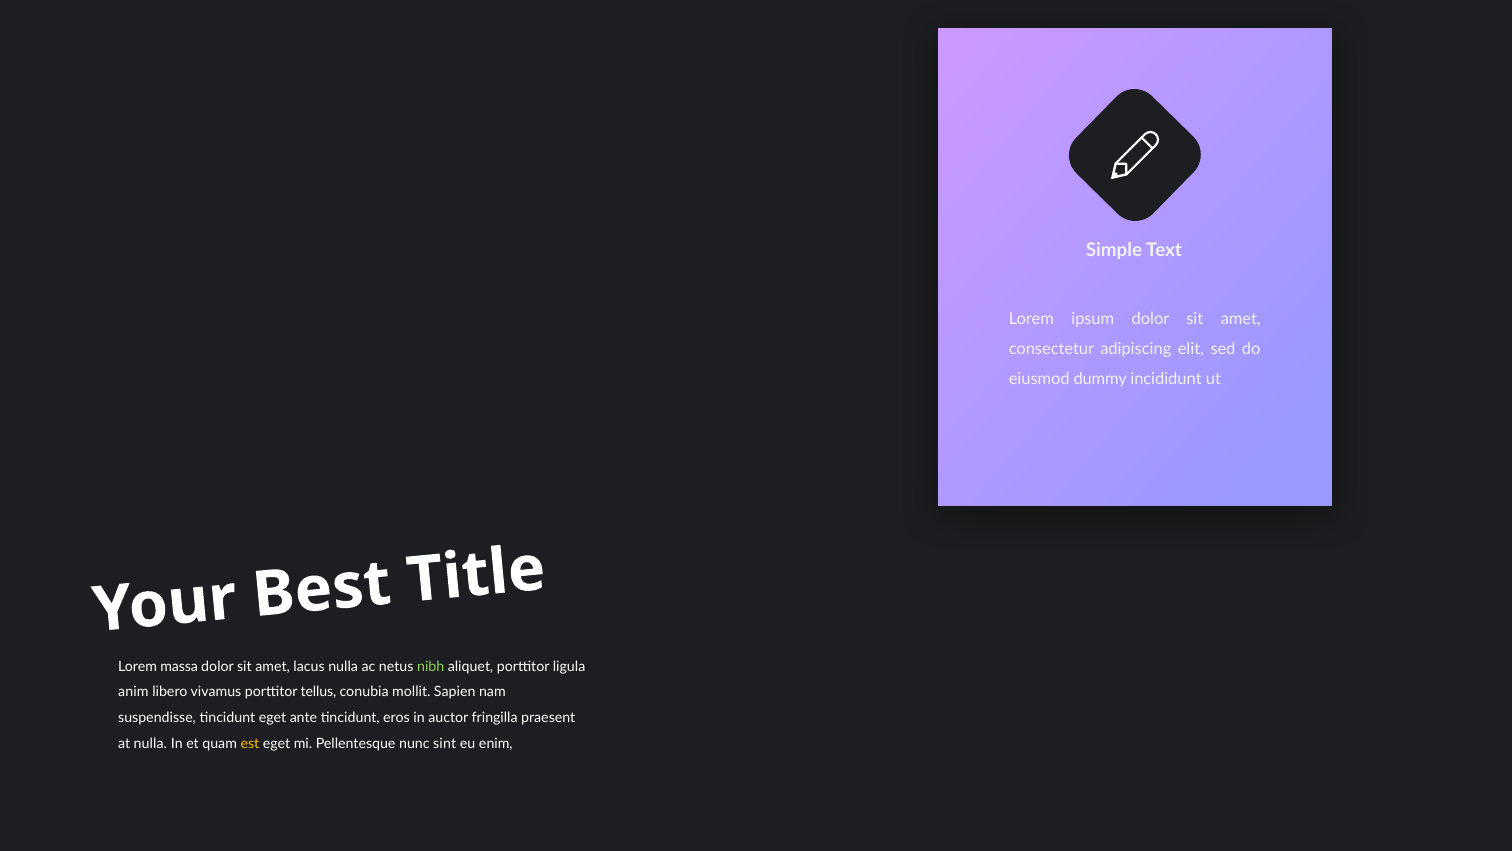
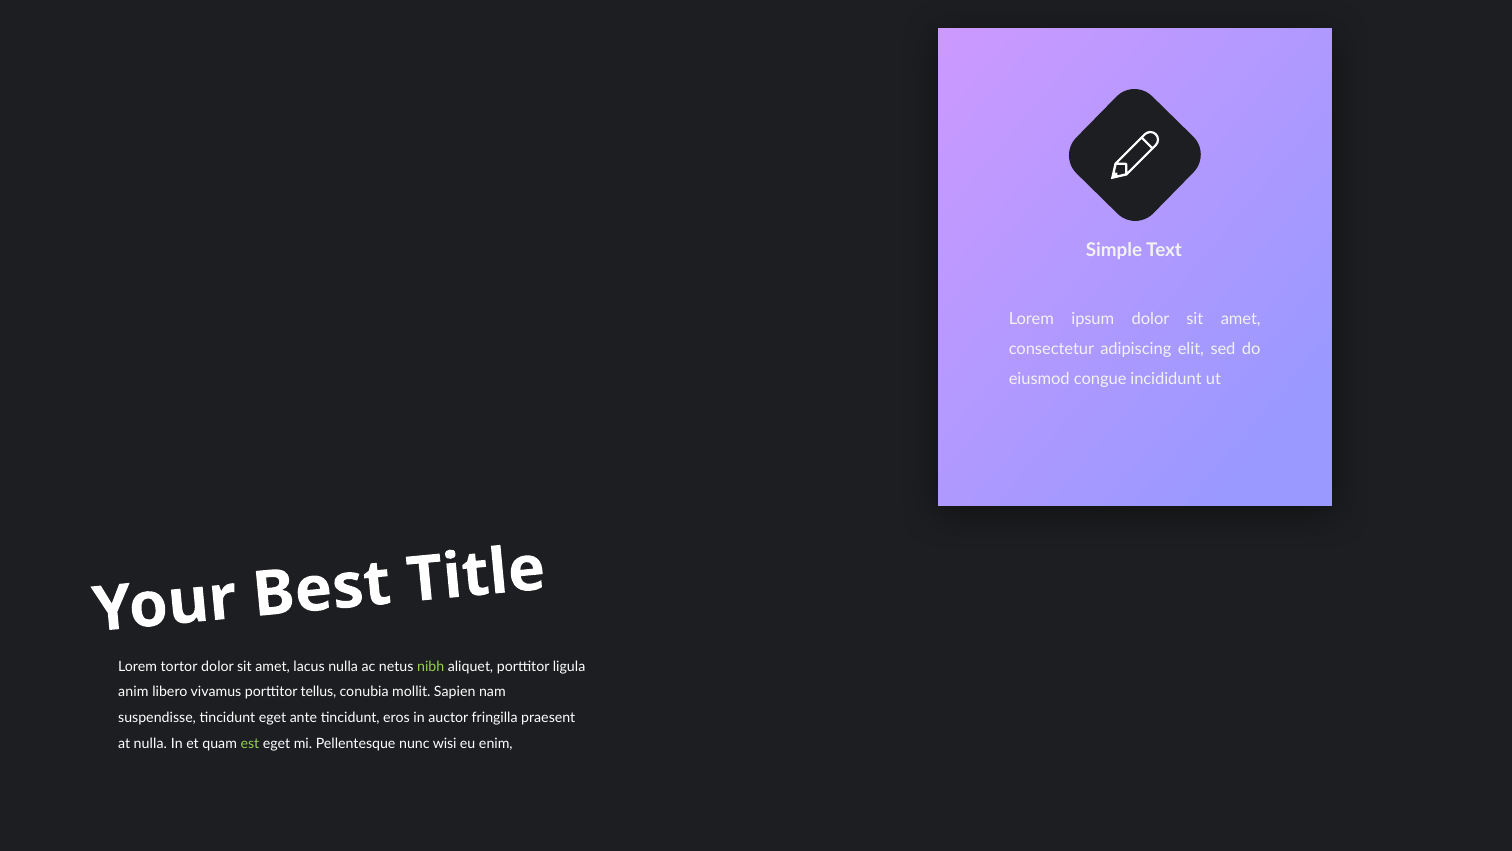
dummy: dummy -> congue
massa: massa -> tortor
est at (250, 743) colour: yellow -> light green
sint: sint -> wisi
